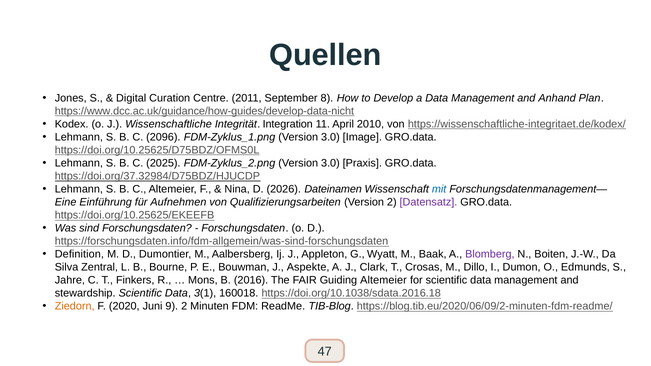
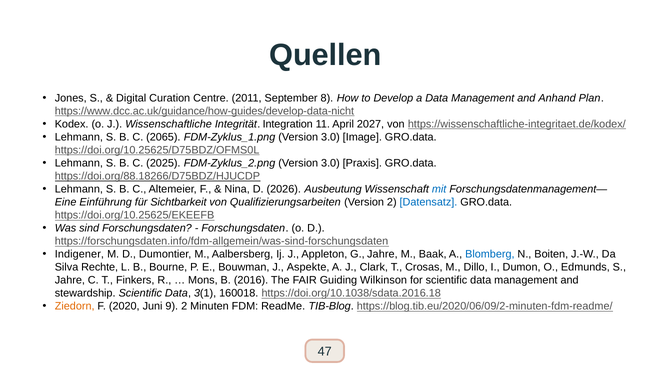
2010: 2010 -> 2027
2096: 2096 -> 2065
https://doi.org/37.32984/D75BDZ/HJUCDP: https://doi.org/37.32984/D75BDZ/HJUCDP -> https://doi.org/88.18266/D75BDZ/HJUCDP
Dateinamen: Dateinamen -> Ausbeutung
Aufnehmen: Aufnehmen -> Sichtbarkeit
Datensatz colour: purple -> blue
Definition: Definition -> Indigener
G Wyatt: Wyatt -> Jahre
Blomberg colour: purple -> blue
Zentral: Zentral -> Rechte
Guiding Altemeier: Altemeier -> Wilkinson
